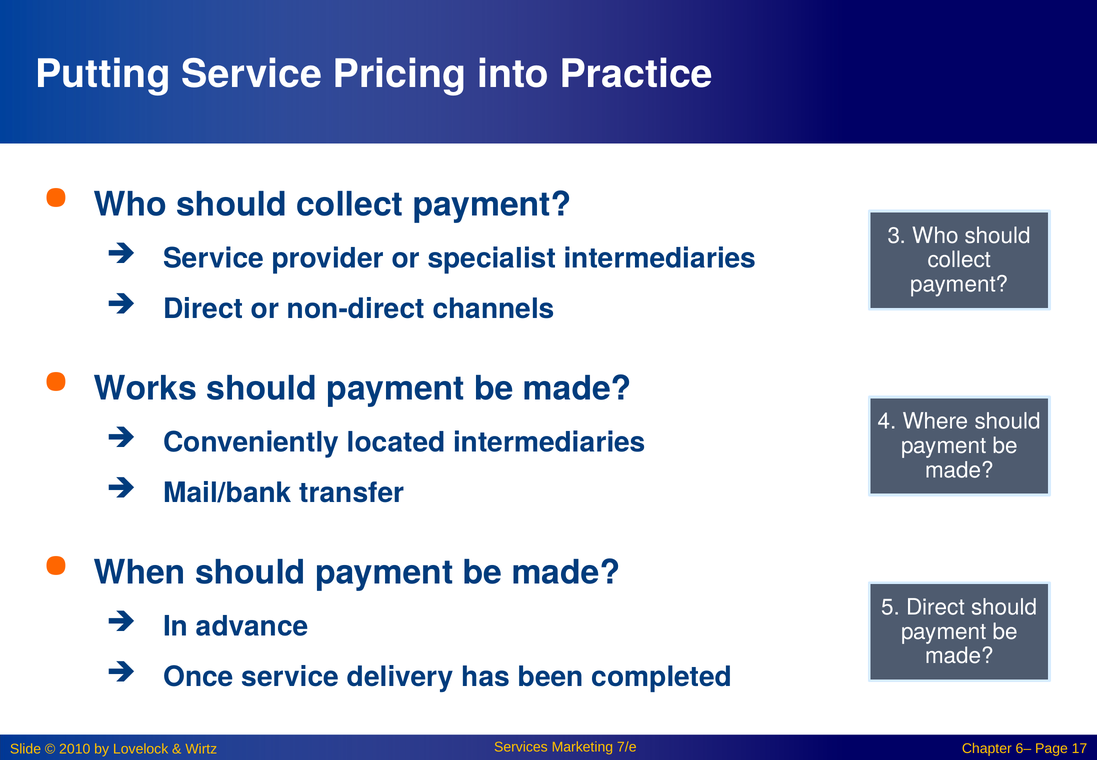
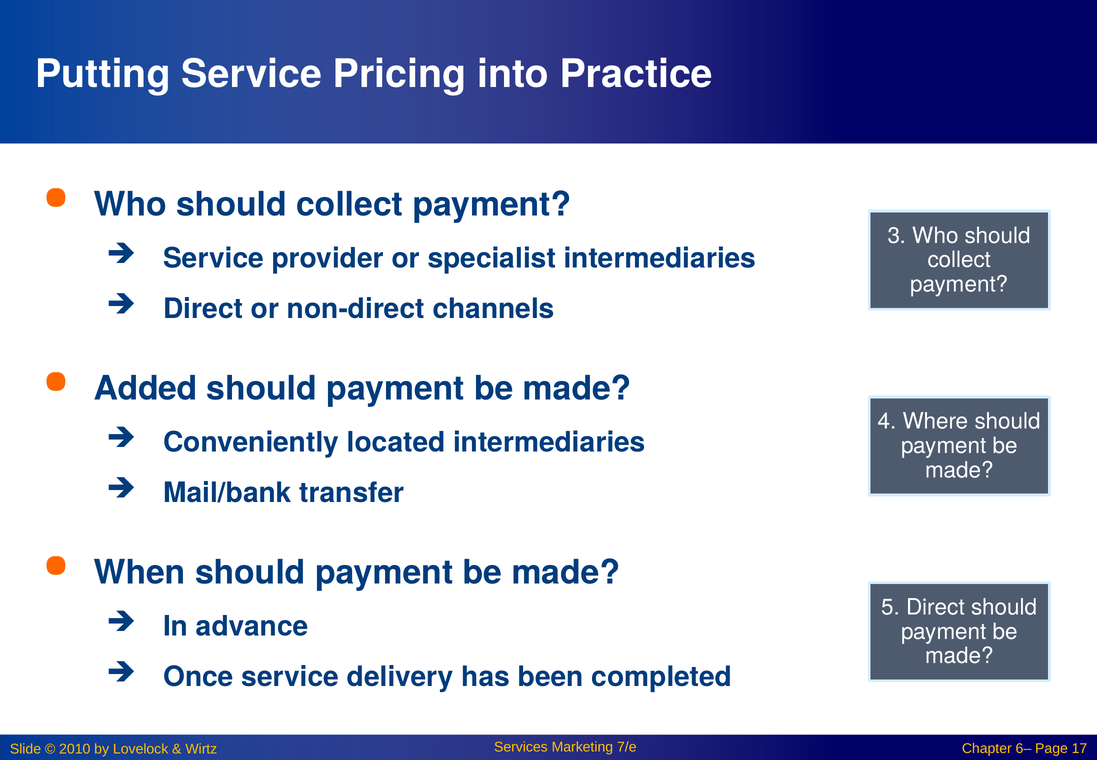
Works: Works -> Added
